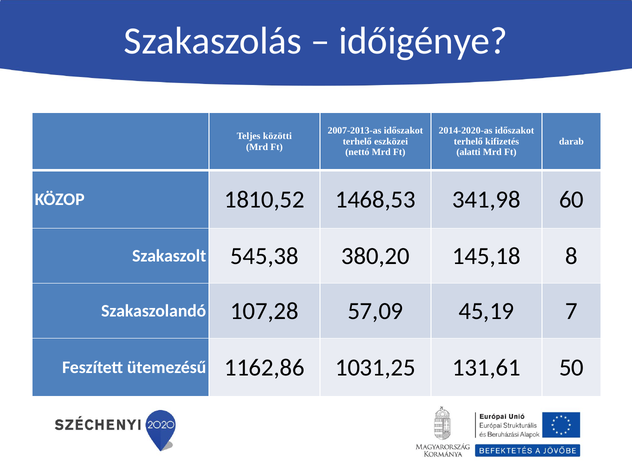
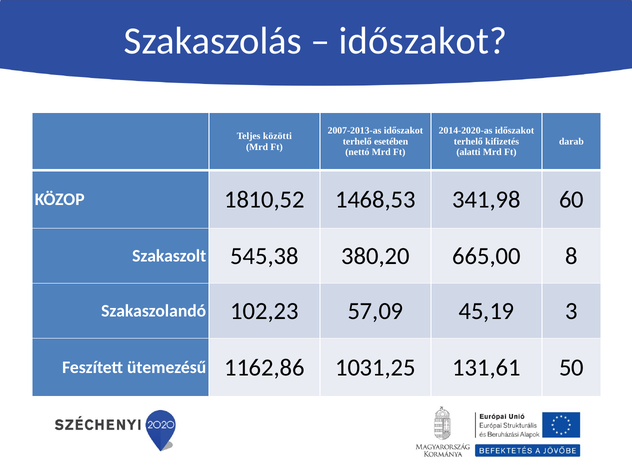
időigénye at (423, 41): időigénye -> időszakot
eszközei: eszközei -> esetében
145,18: 145,18 -> 665,00
107,28: 107,28 -> 102,23
7: 7 -> 3
